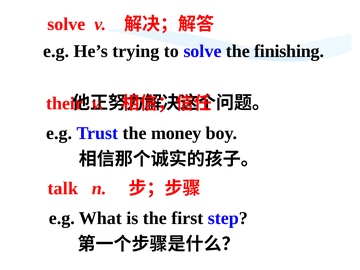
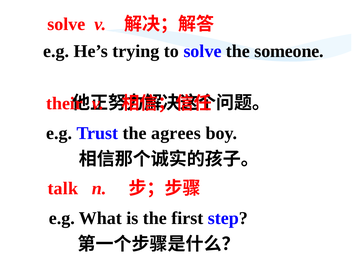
finishing: finishing -> someone
money: money -> agrees
